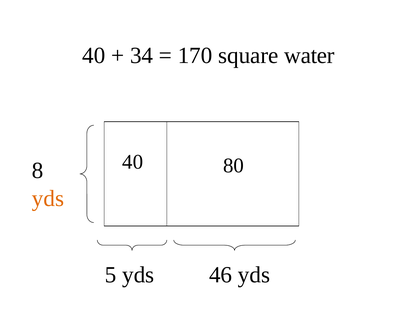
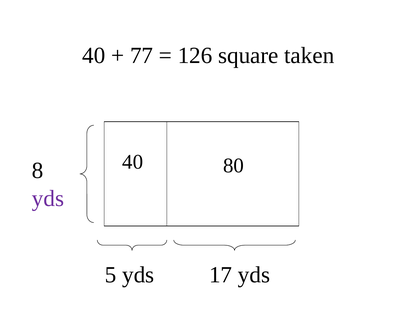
34: 34 -> 77
170: 170 -> 126
water: water -> taken
yds at (48, 198) colour: orange -> purple
46: 46 -> 17
